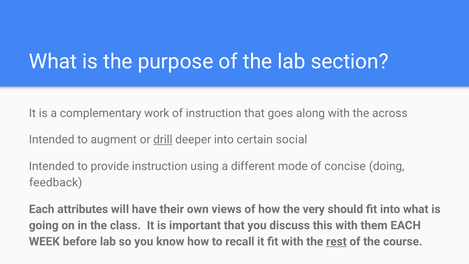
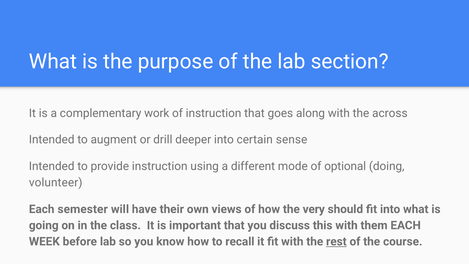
drill underline: present -> none
social: social -> sense
concise: concise -> optional
feedback: feedback -> volunteer
attributes: attributes -> semester
